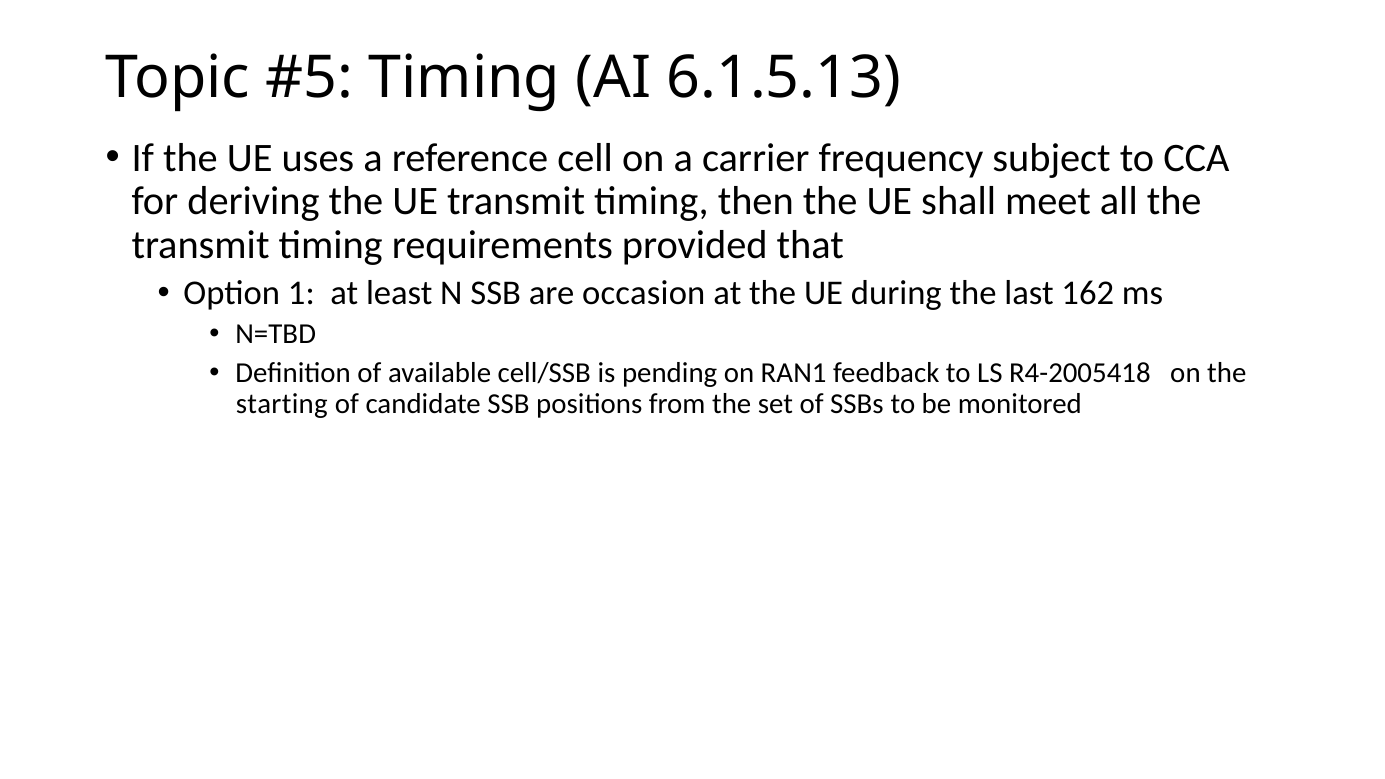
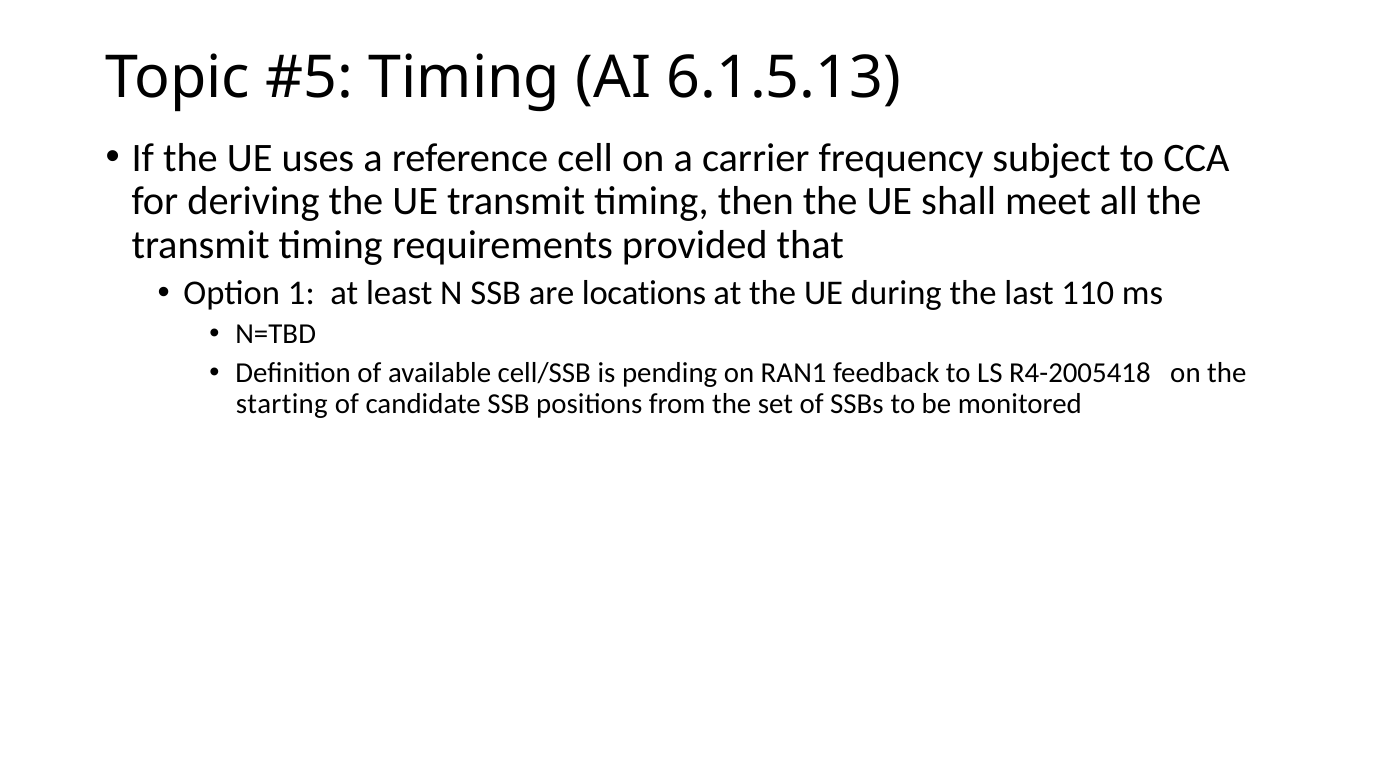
occasion: occasion -> locations
162: 162 -> 110
